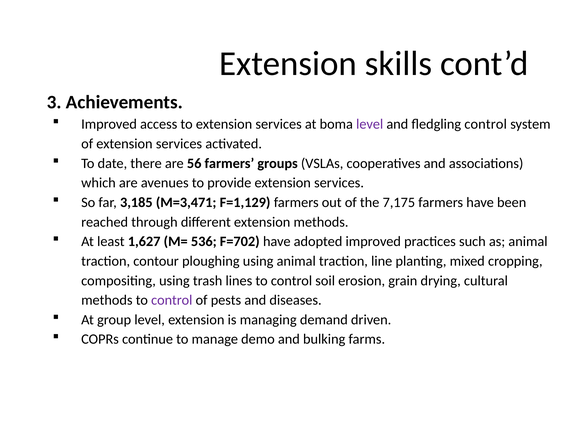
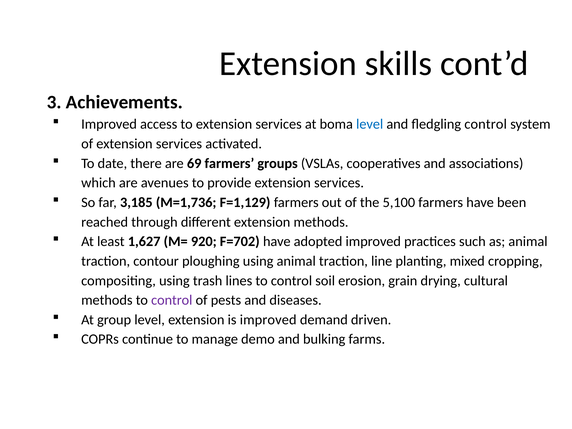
level at (370, 124) colour: purple -> blue
56: 56 -> 69
M=3,471: M=3,471 -> M=1,736
7,175: 7,175 -> 5,100
536: 536 -> 920
is managing: managing -> improved
